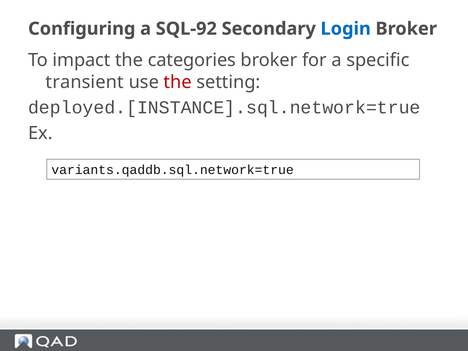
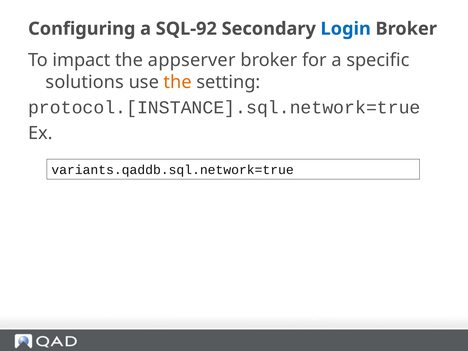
categories: categories -> appserver
transient: transient -> solutions
the at (178, 82) colour: red -> orange
deployed.[INSTANCE].sql.network=true: deployed.[INSTANCE].sql.network=true -> protocol.[INSTANCE].sql.network=true
